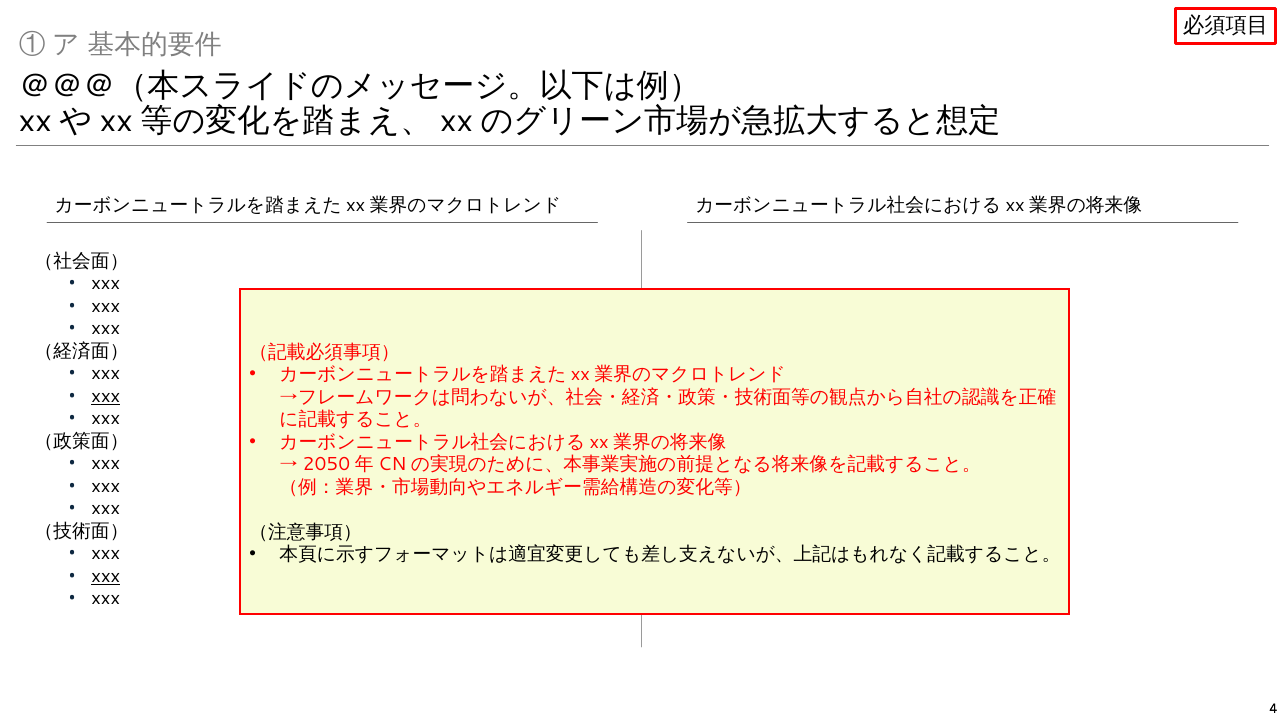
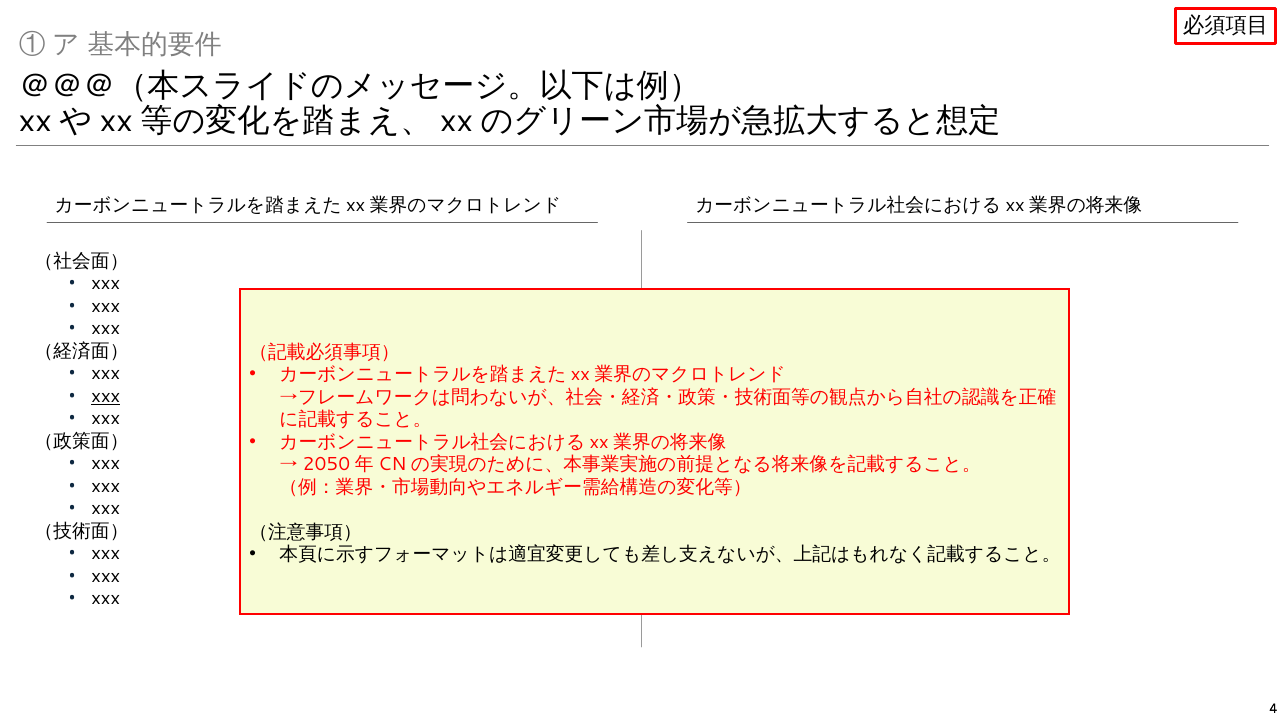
xxx at (106, 576) underline: present -> none
